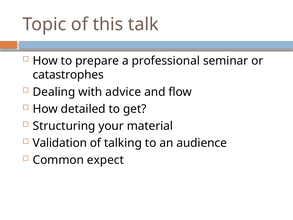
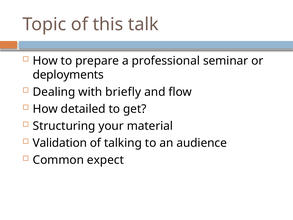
catastrophes: catastrophes -> deployments
advice: advice -> briefly
